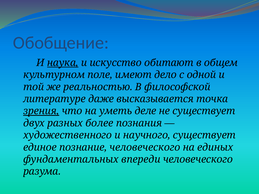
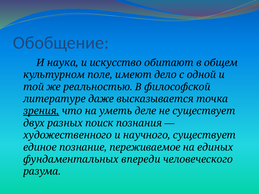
наука underline: present -> none
более: более -> поиск
познание человеческого: человеческого -> переживаемое
